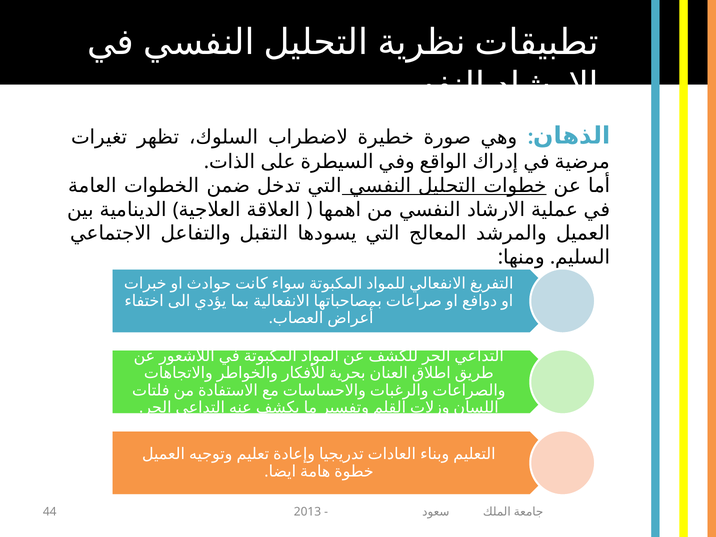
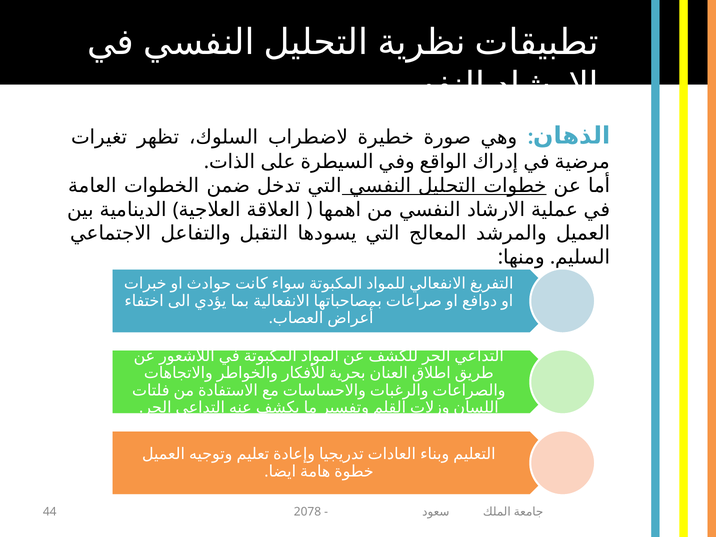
2013: 2013 -> 2078
